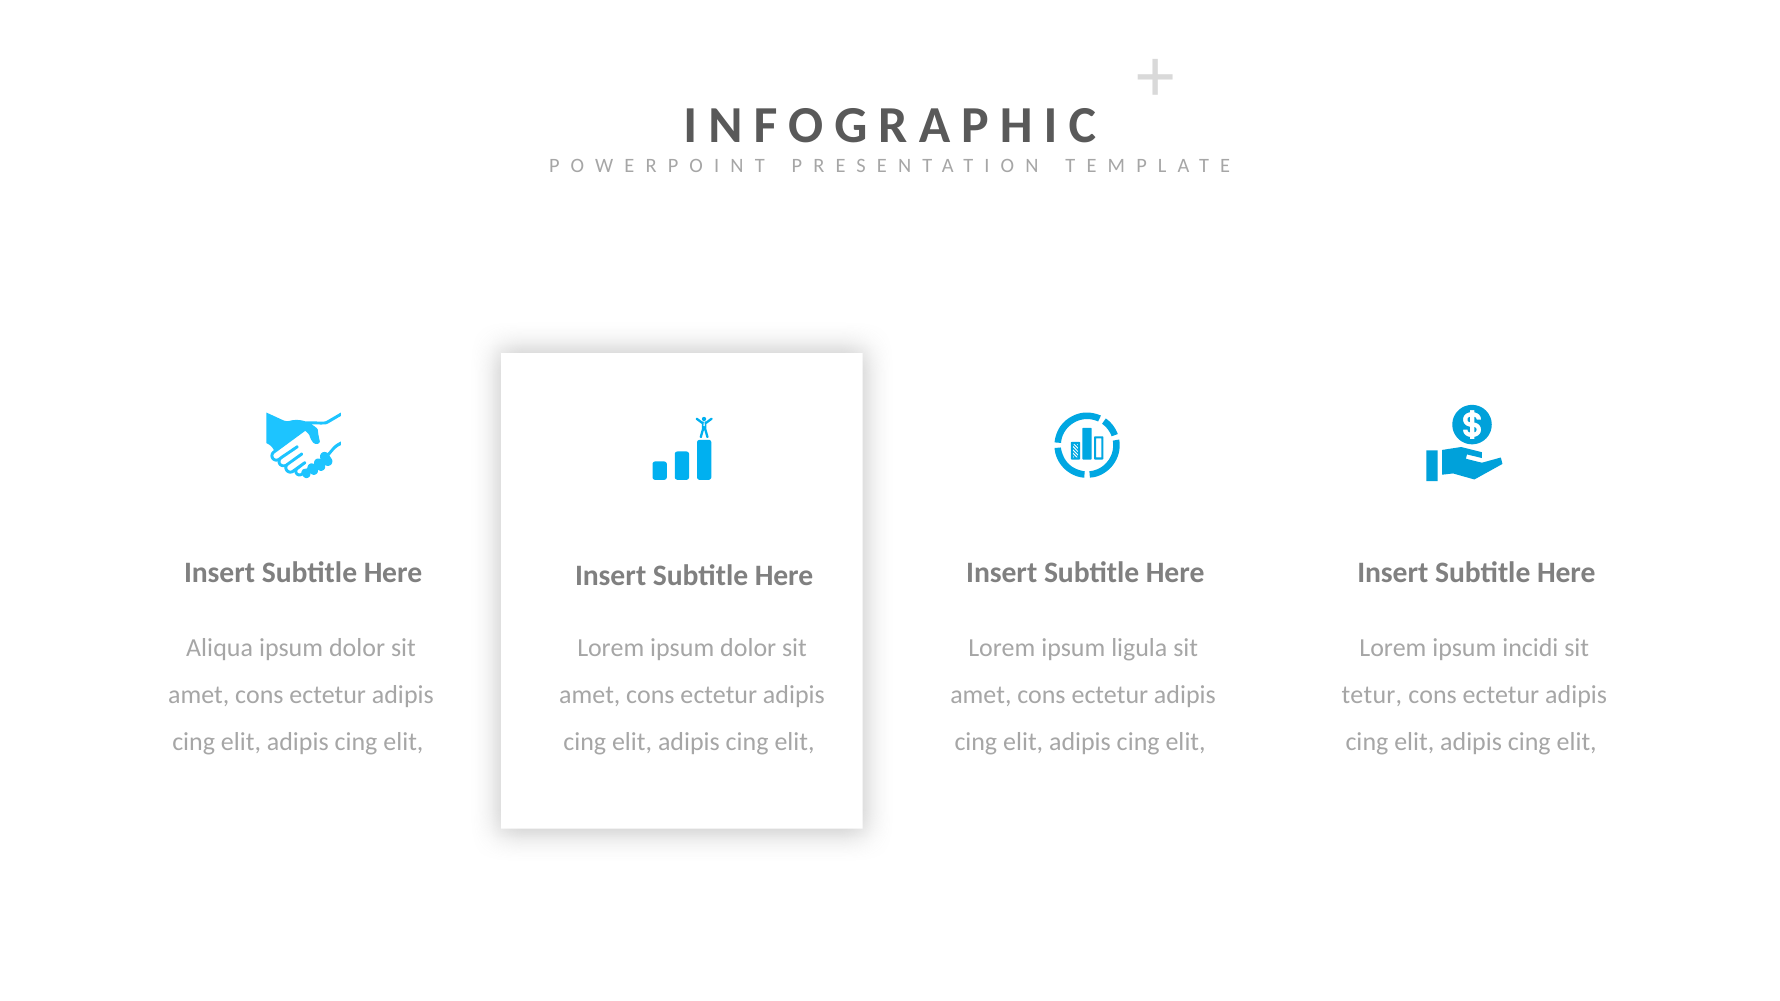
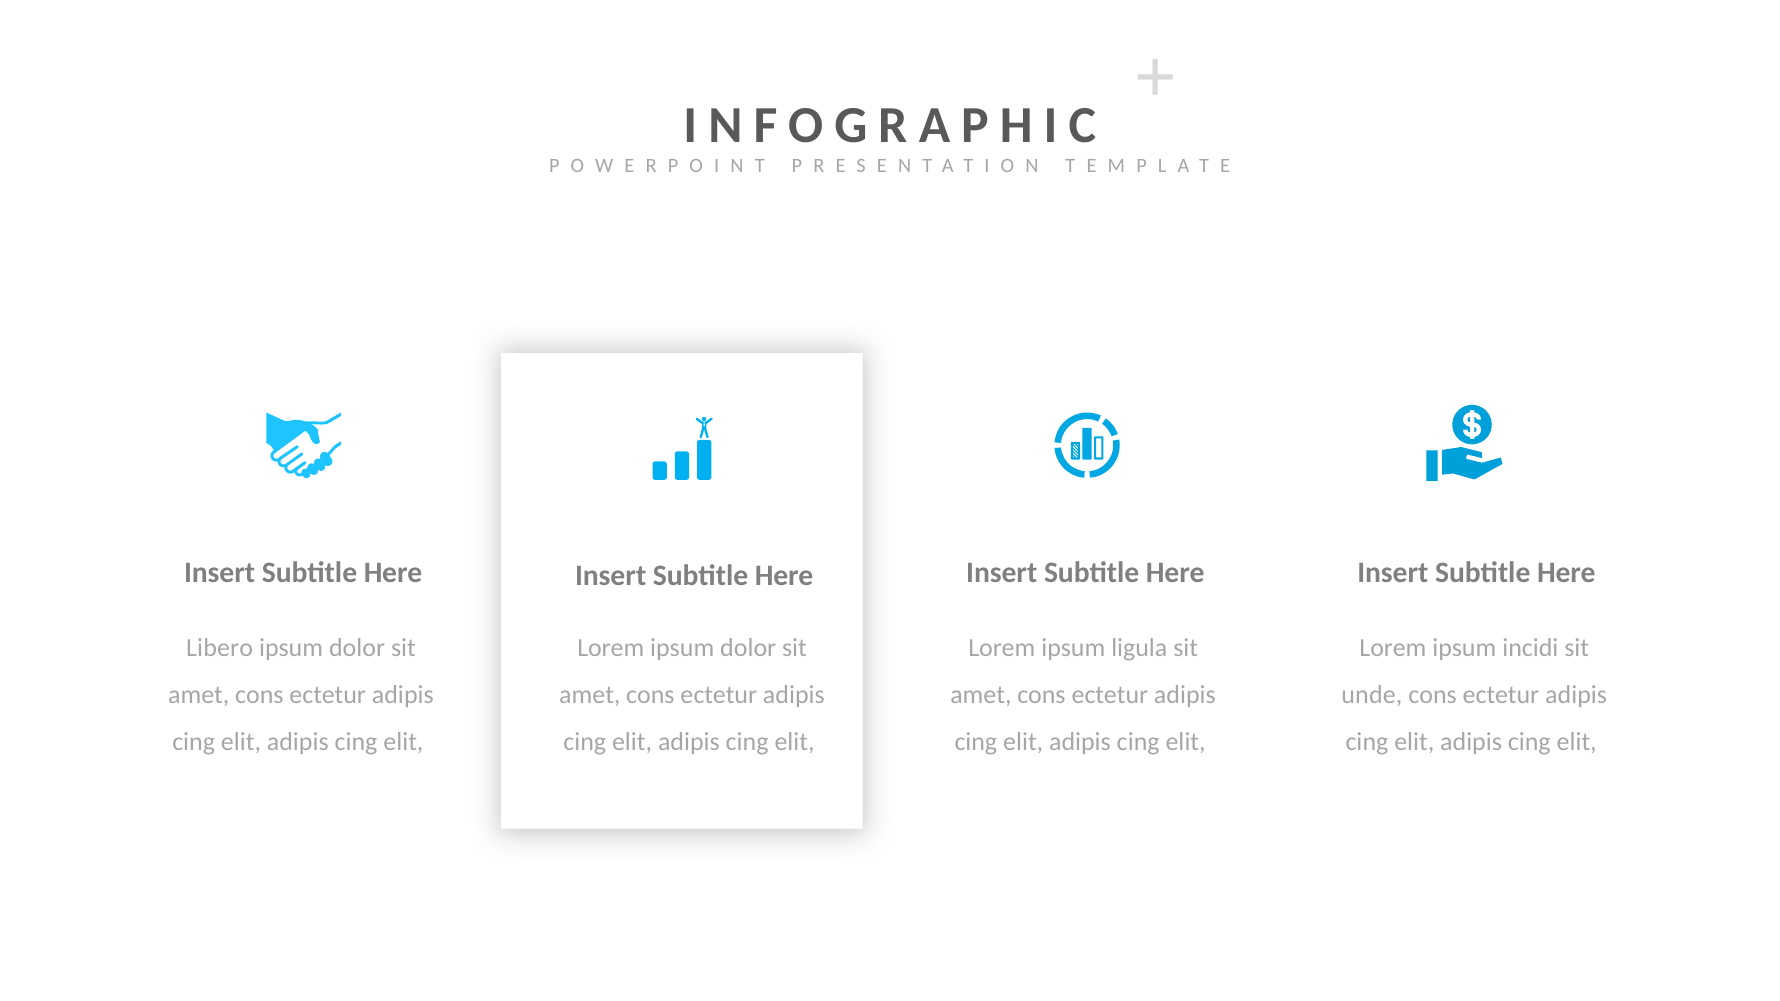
Aliqua: Aliqua -> Libero
tetur: tetur -> unde
